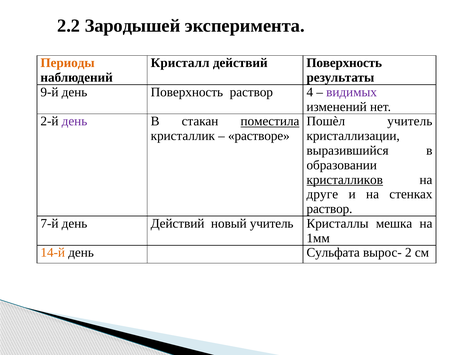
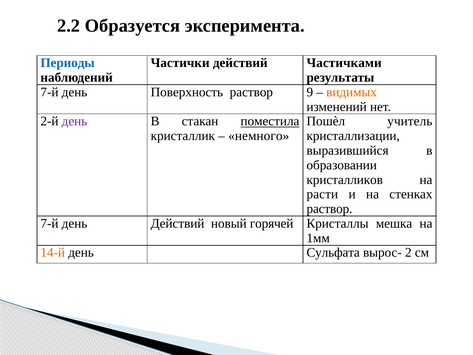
Зародышей: Зародышей -> Образуется
Периоды colour: orange -> blue
Кристалл: Кристалл -> Частички
действий Поверхность: Поверхность -> Частичками
9-й at (49, 92): 9-й -> 7-й
4: 4 -> 9
видимых colour: purple -> orange
растворе: растворе -> немного
кристалликов underline: present -> none
друге: друге -> расти
новый учитель: учитель -> горячей
